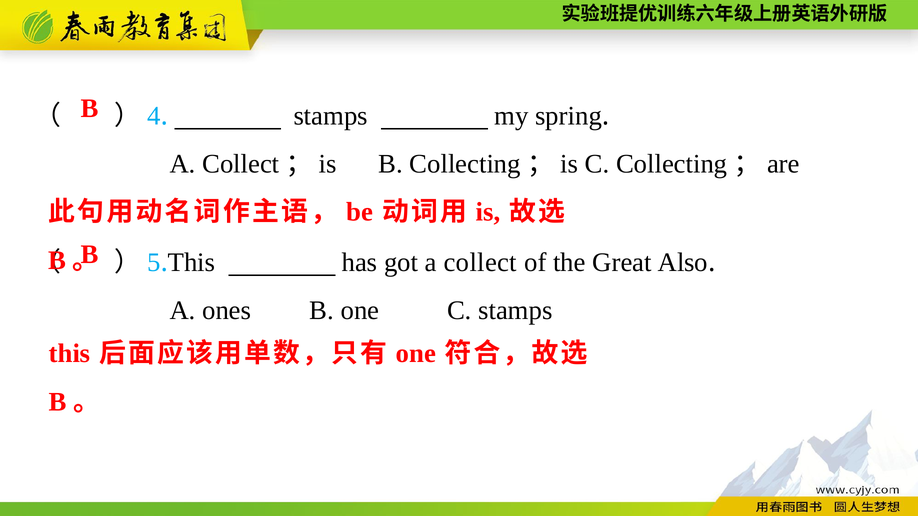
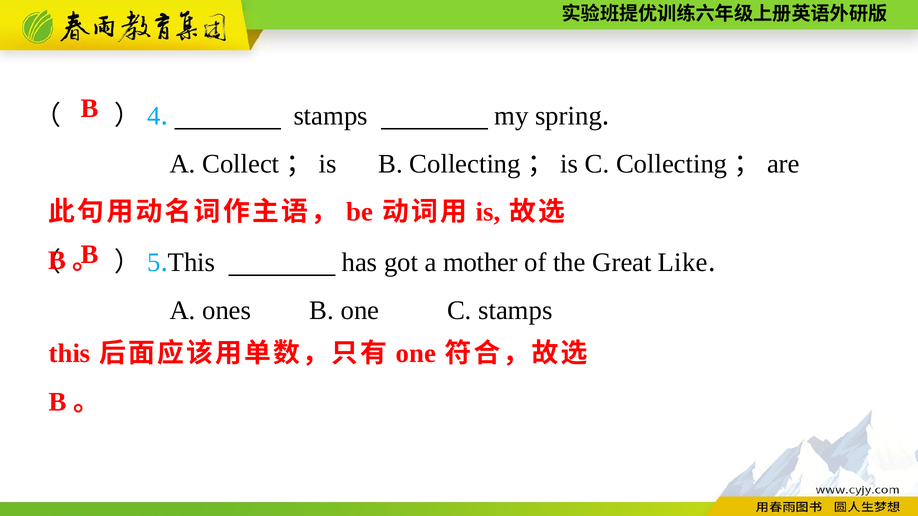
got a collect: collect -> mother
Also: Also -> Like
